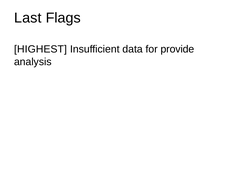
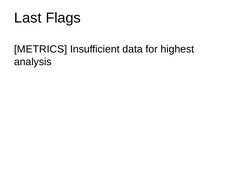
HIGHEST: HIGHEST -> METRICS
provide: provide -> highest
